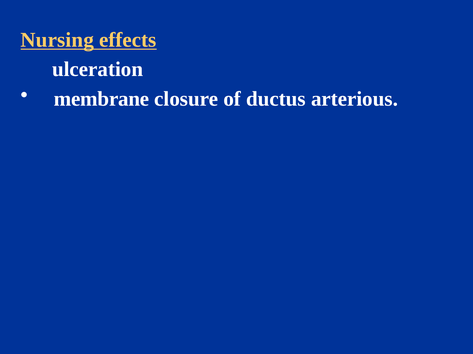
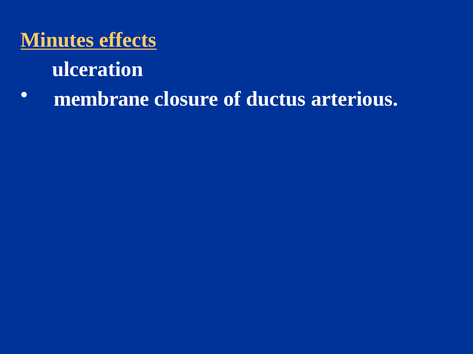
Nursing: Nursing -> Minutes
